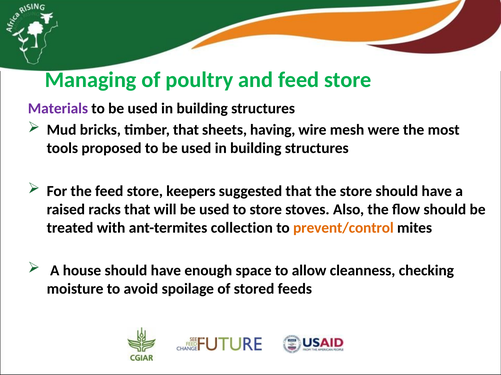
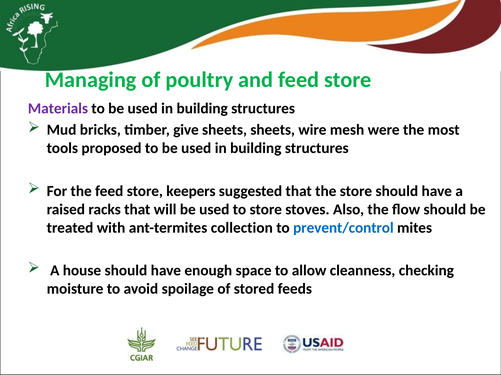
timber that: that -> give
sheets having: having -> sheets
prevent/control colour: orange -> blue
